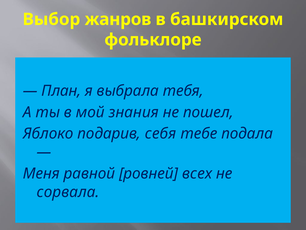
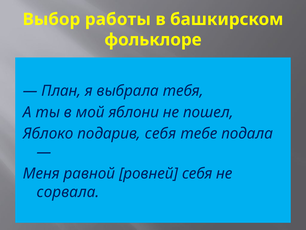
жанров: жанров -> работы
знания: знания -> яблони
ровней всех: всех -> себя
